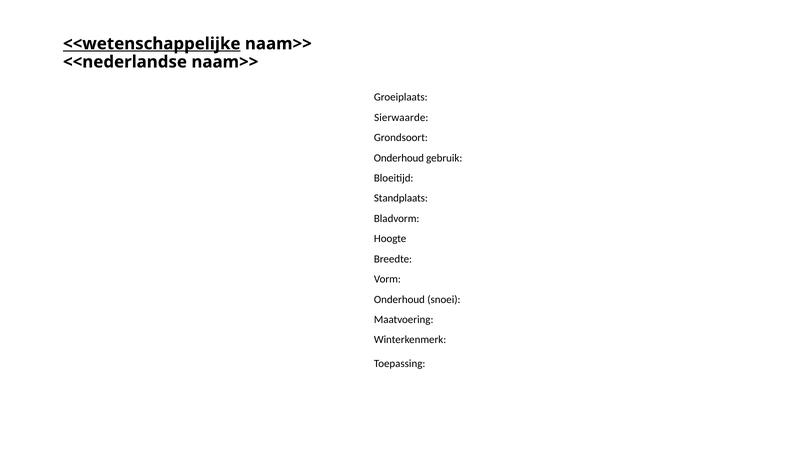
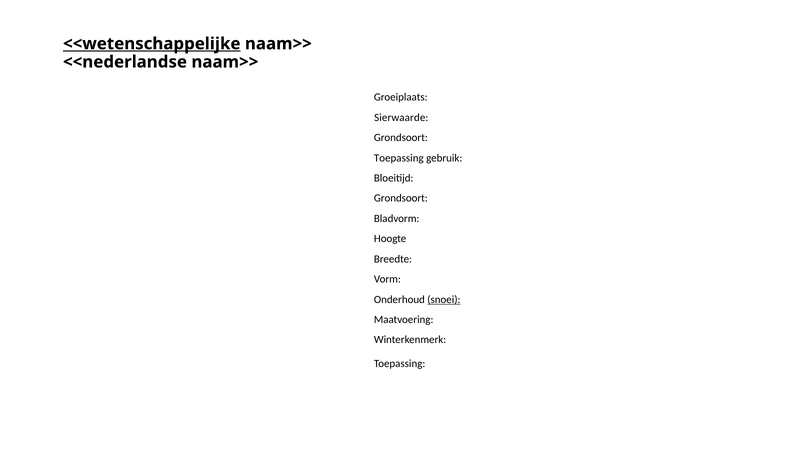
Onderhoud at (399, 158): Onderhoud -> Toepassing
Standplaats at (401, 198): Standplaats -> Grondsoort
snoei underline: none -> present
